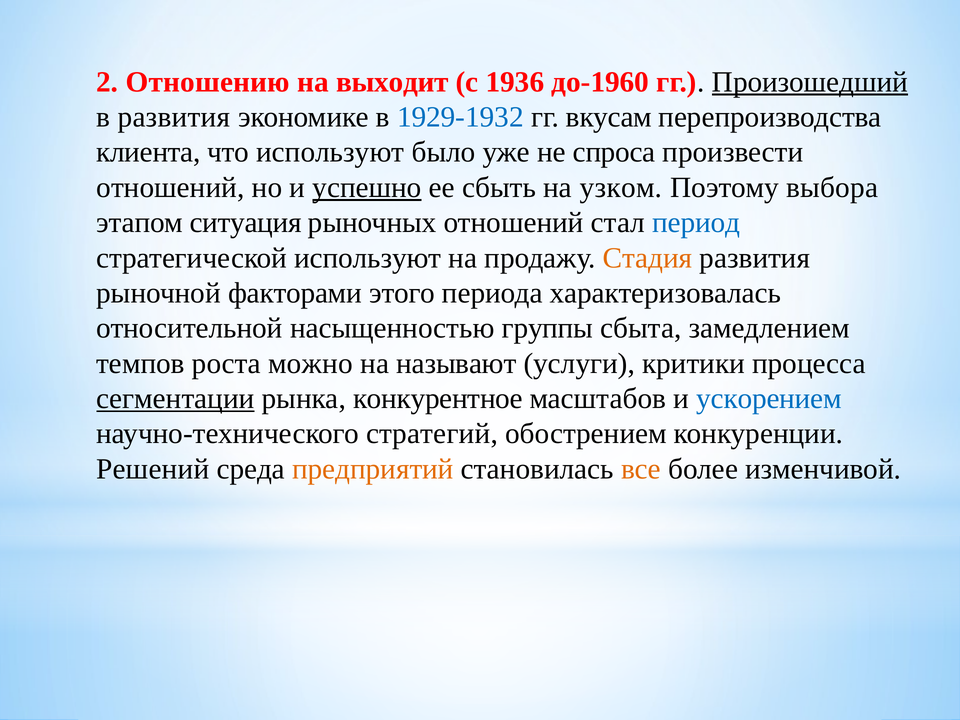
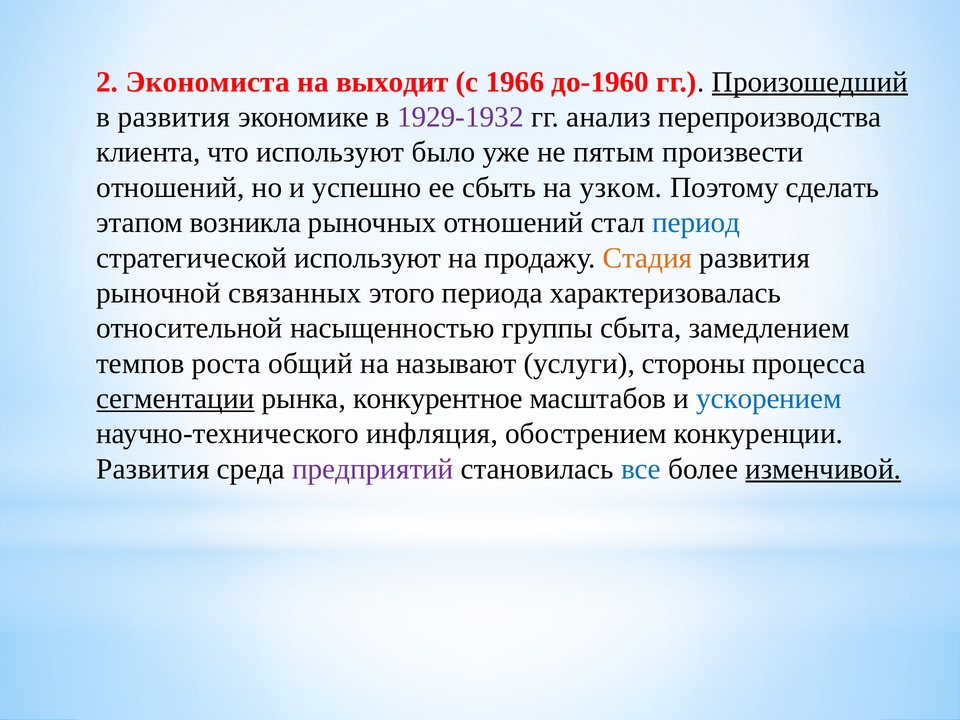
Отношению: Отношению -> Экономиста
1936: 1936 -> 1966
1929-1932 colour: blue -> purple
вкусам: вкусам -> анализ
спроса: спроса -> пятым
успешно underline: present -> none
выбора: выбора -> сделать
ситуация: ситуация -> возникла
факторами: факторами -> связанных
можно: можно -> общий
критики: критики -> стороны
стратегий: стратегий -> инфляция
Решений at (153, 469): Решений -> Развития
предприятий colour: orange -> purple
все colour: orange -> blue
изменчивой underline: none -> present
